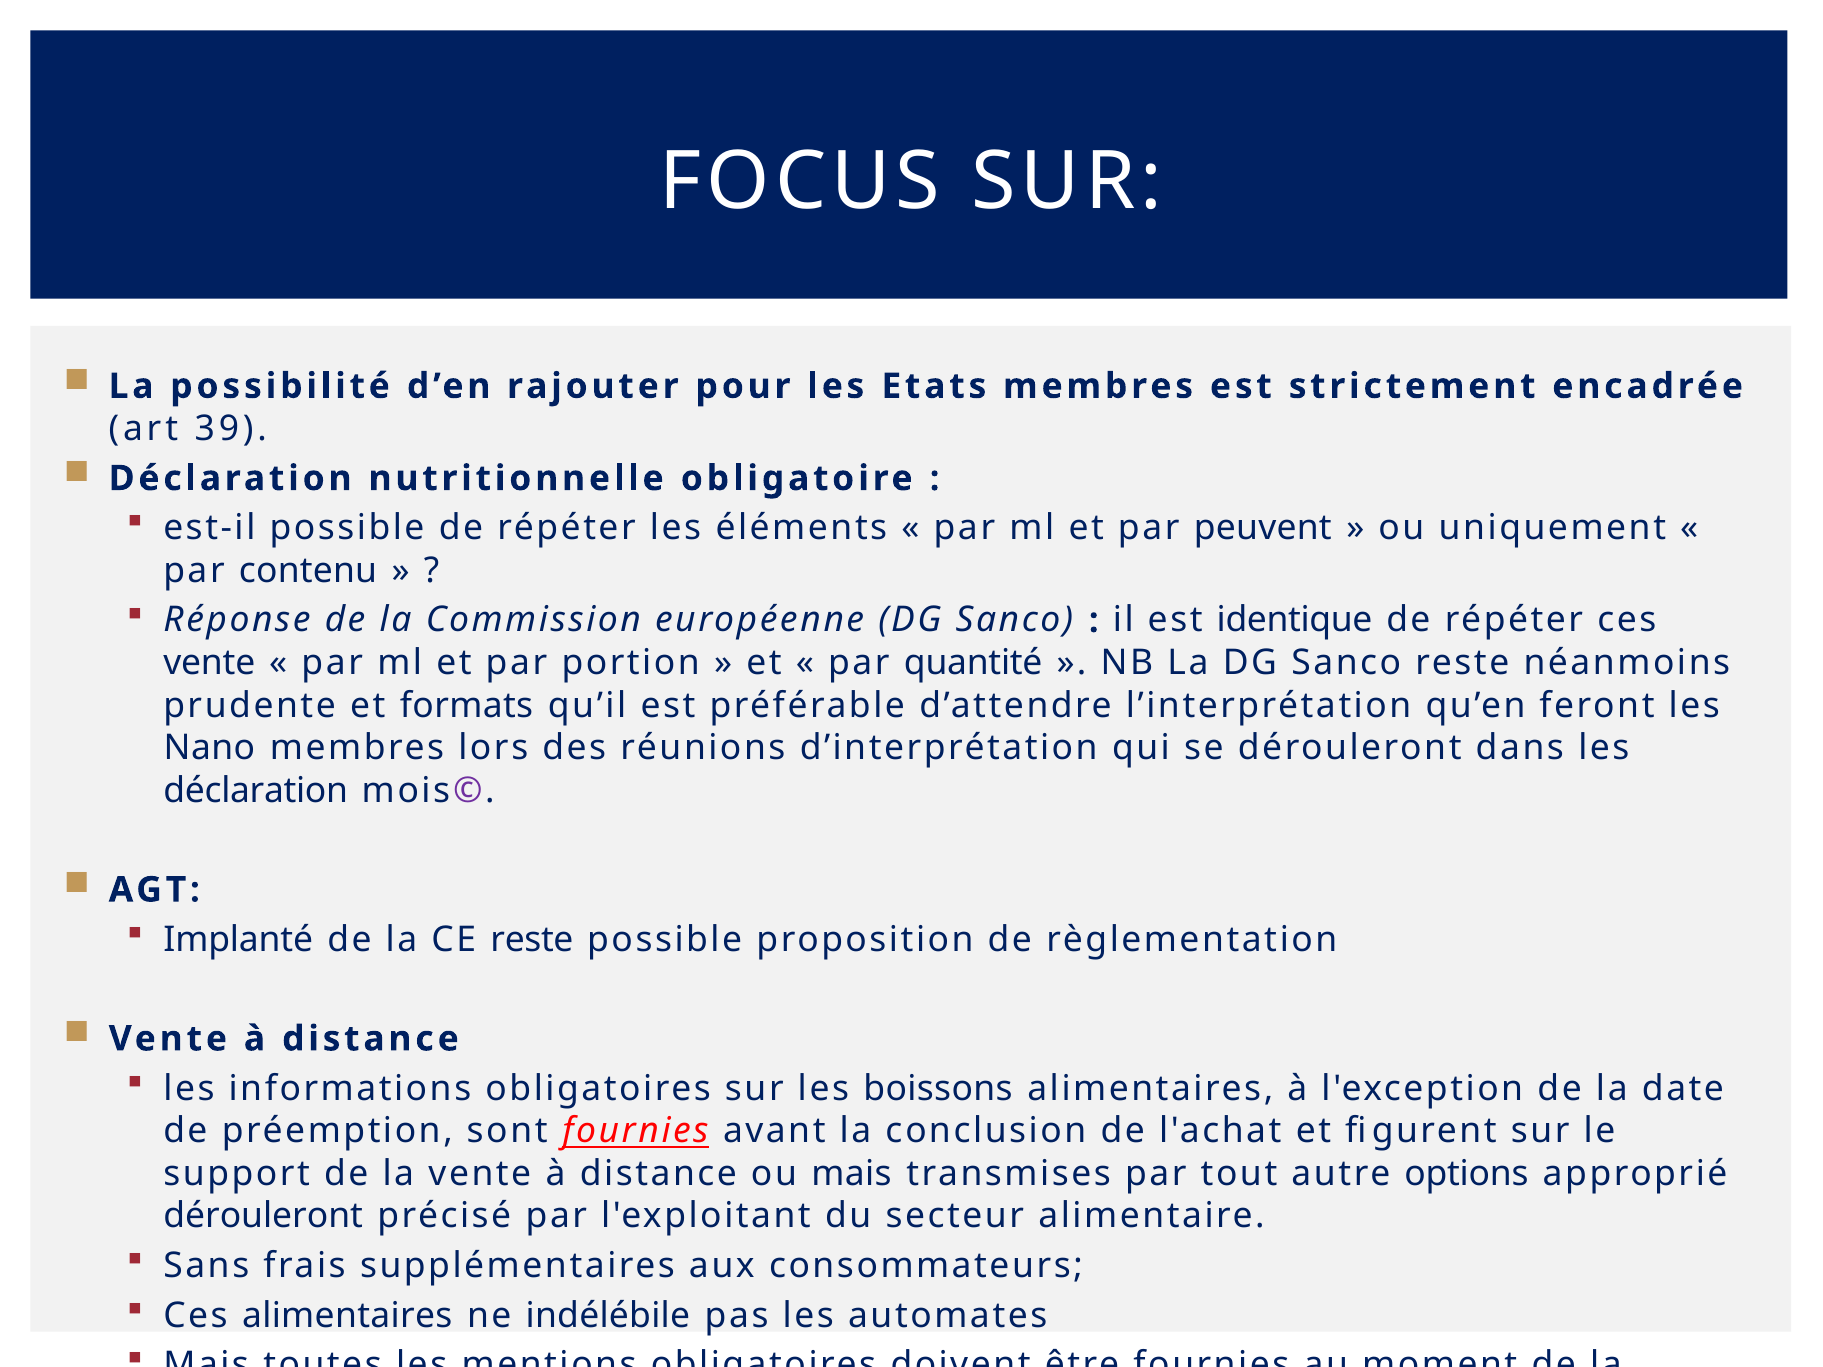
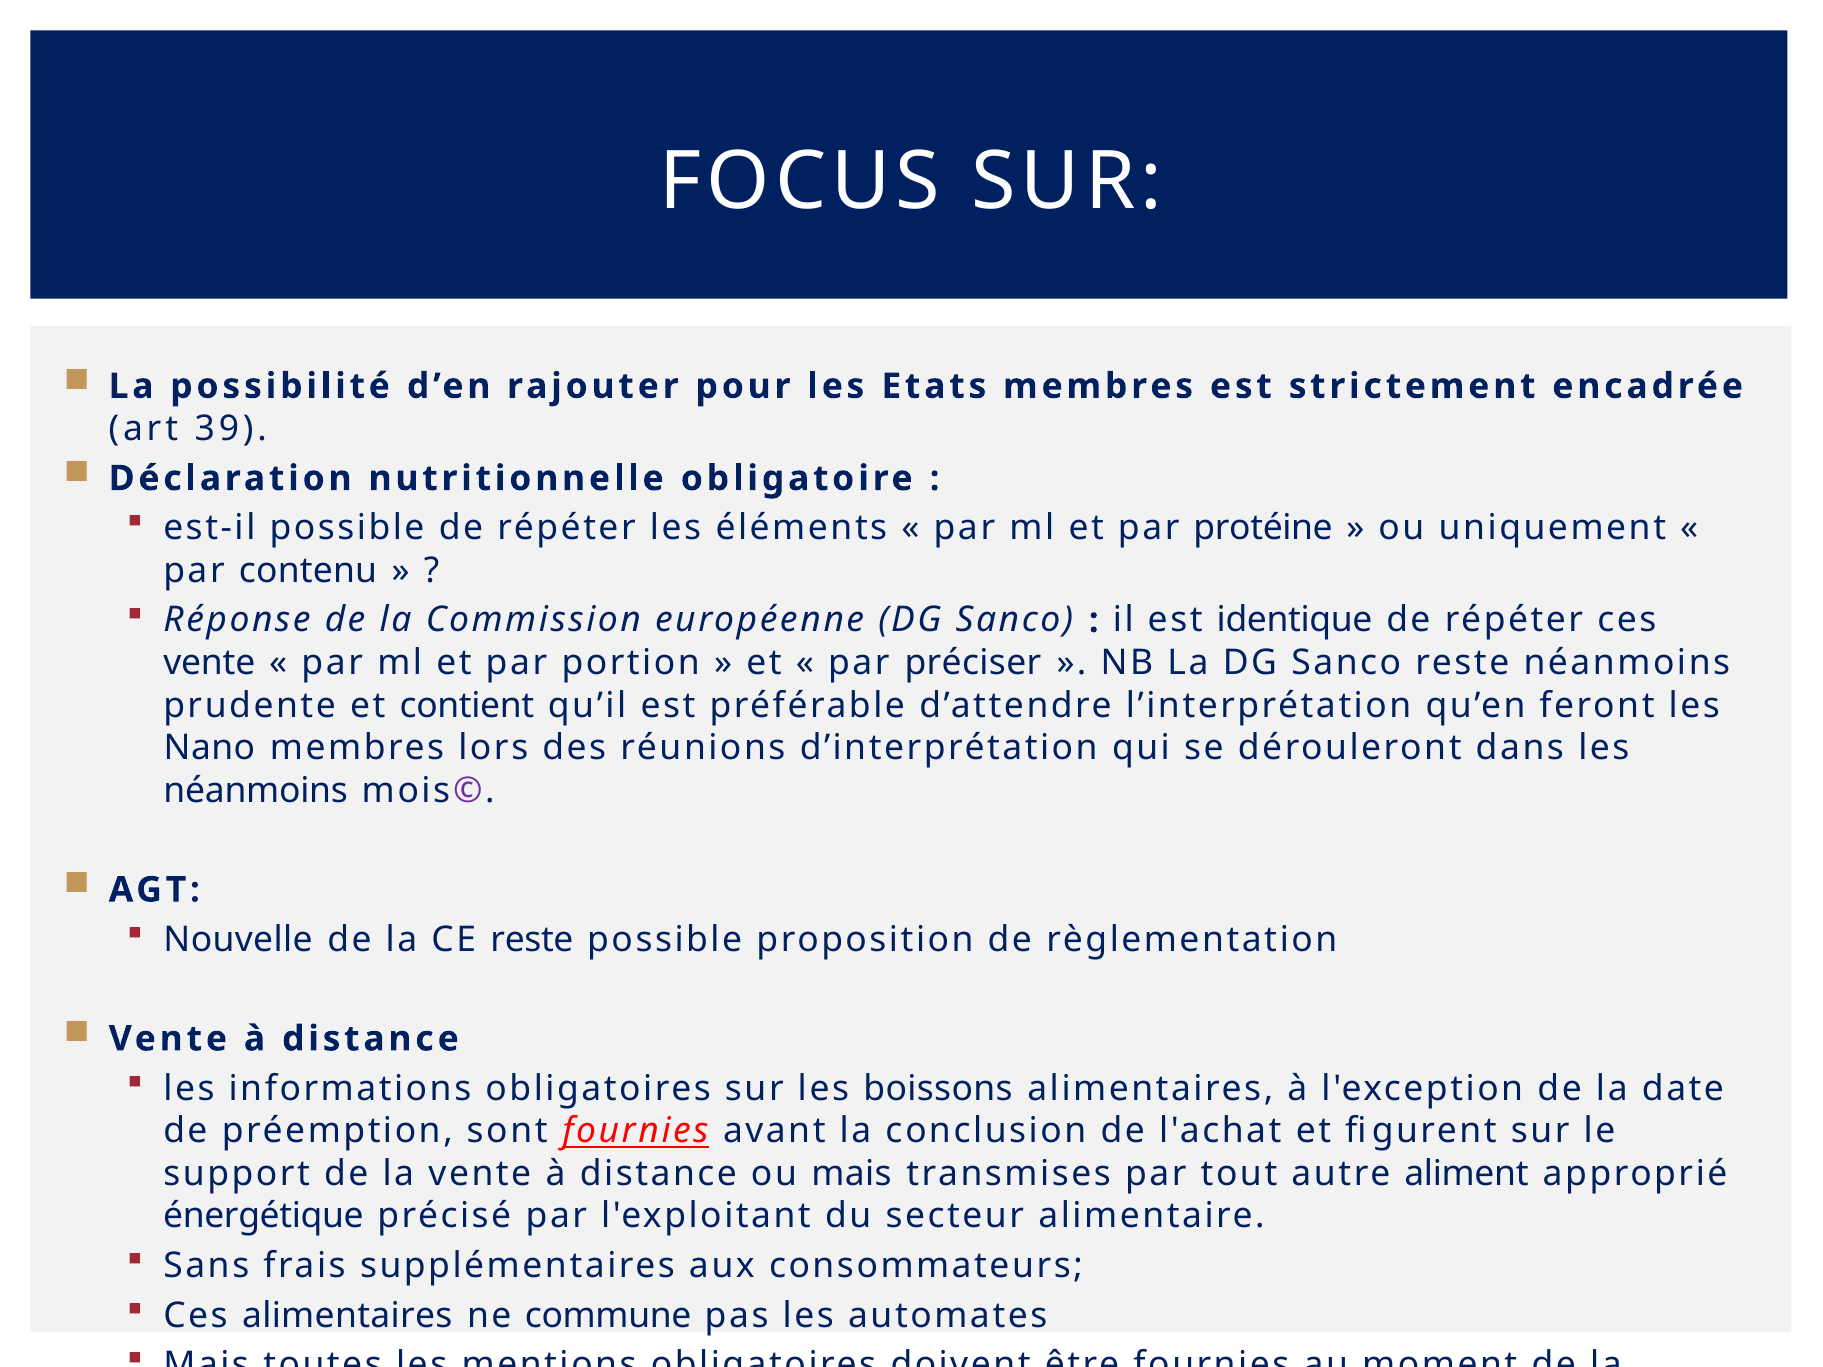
peuvent: peuvent -> protéine
quantité: quantité -> préciser
formats: formats -> contient
déclaration at (256, 791): déclaration -> néanmoins
Implanté: Implanté -> Nouvelle
options: options -> aliment
dérouleront at (263, 1216): dérouleront -> énergétique
indélébile: indélébile -> commune
